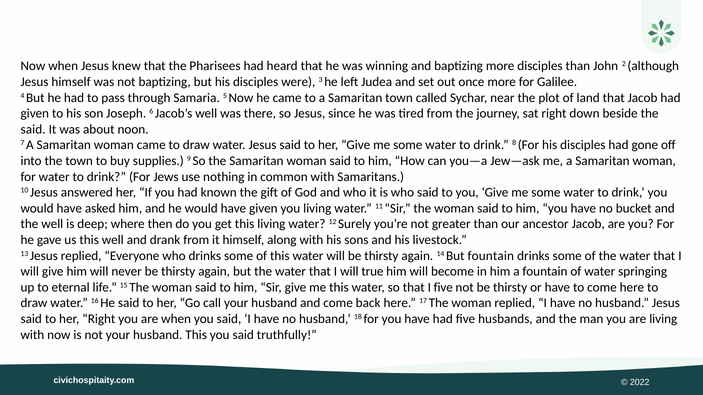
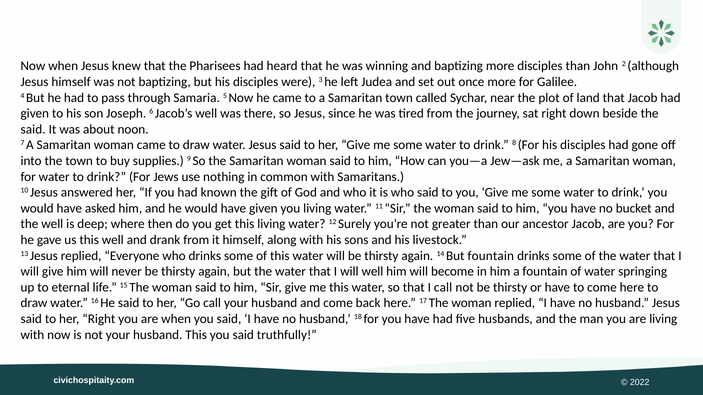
will true: true -> well
I five: five -> call
